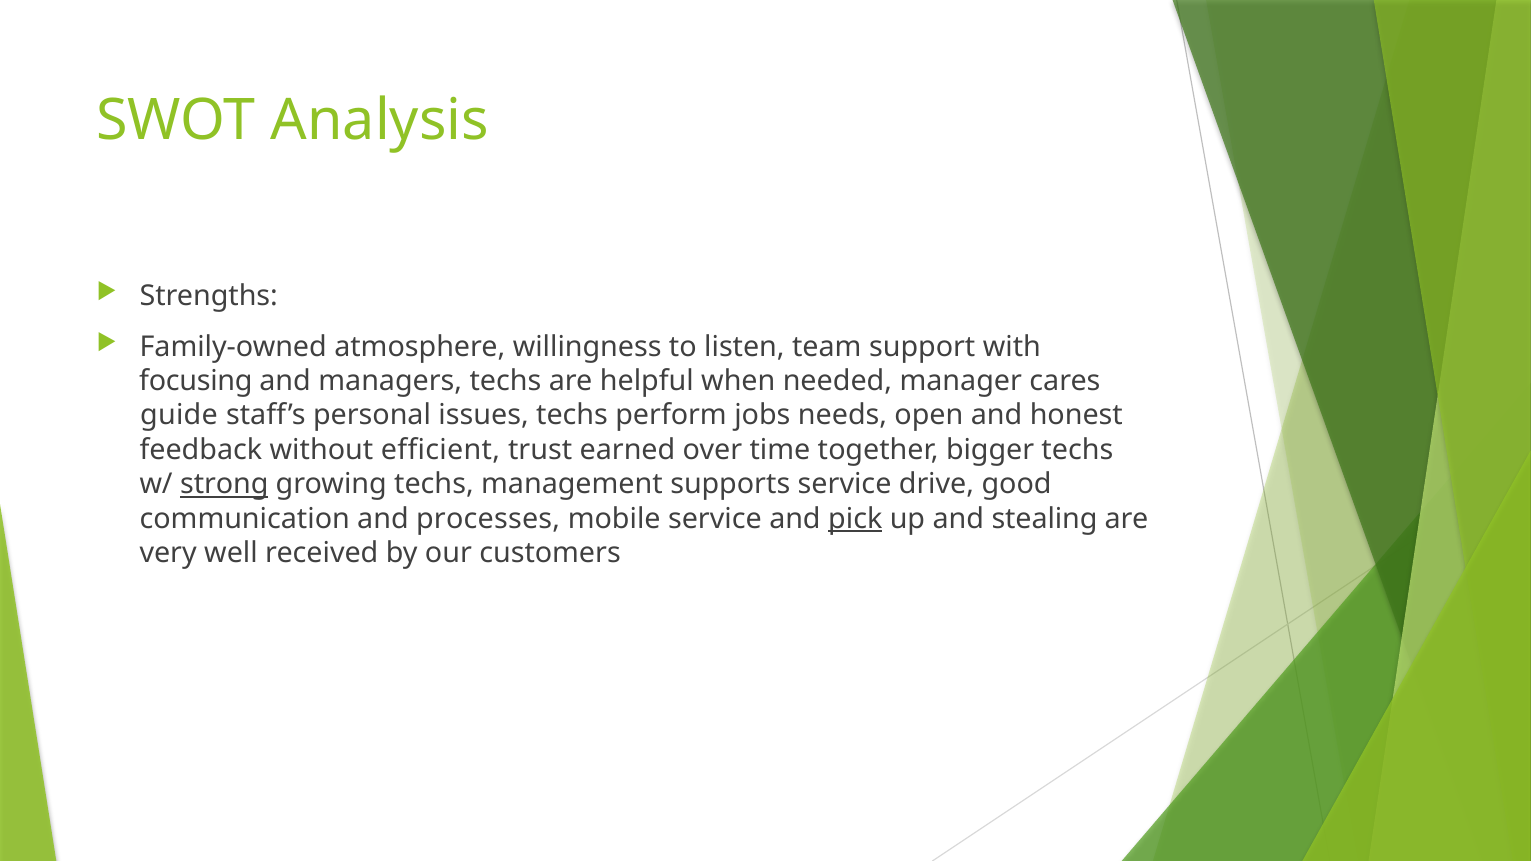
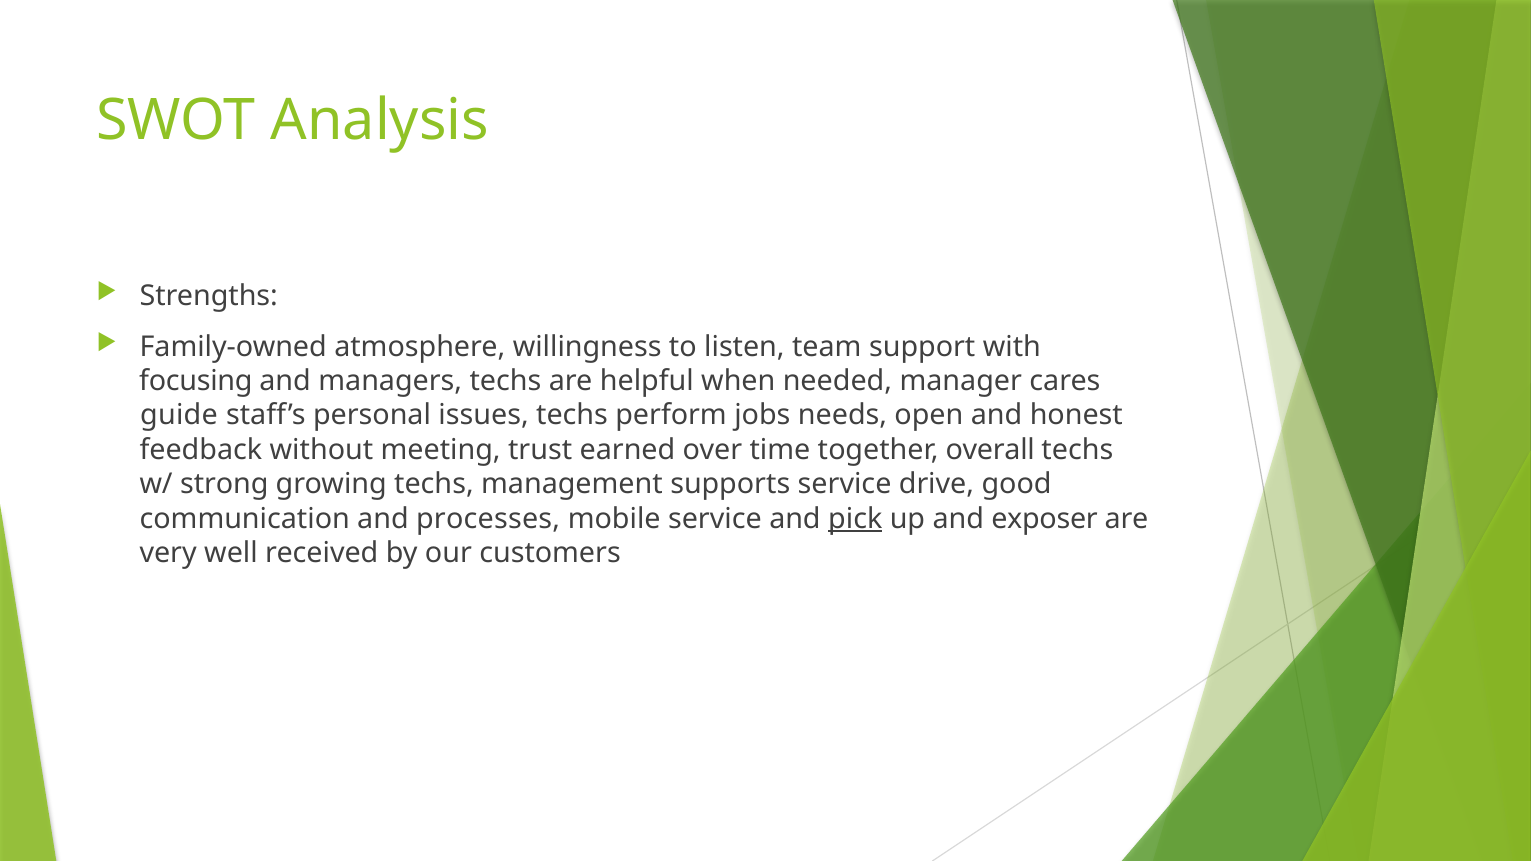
efficient: efficient -> meeting
bigger: bigger -> overall
strong underline: present -> none
stealing: stealing -> exposer
